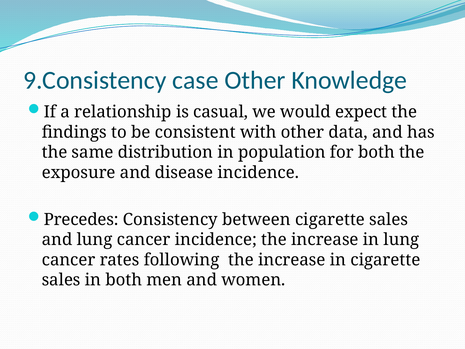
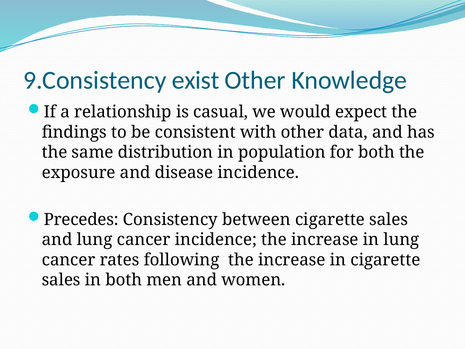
case: case -> exist
